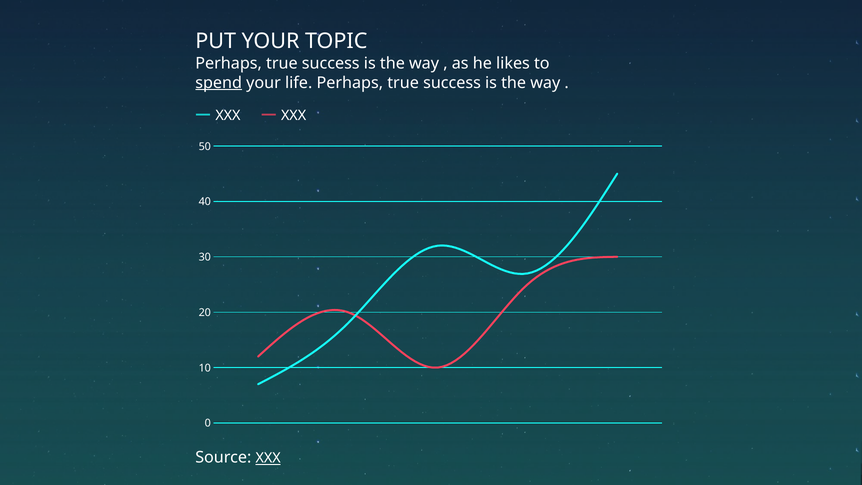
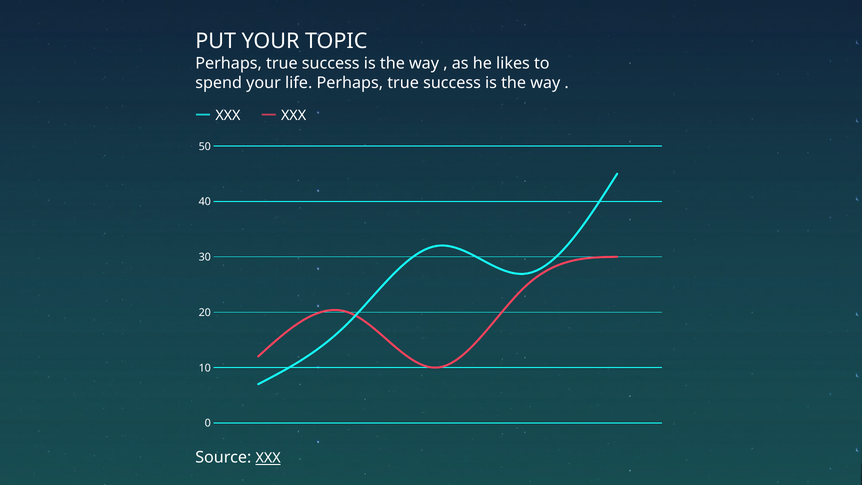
spend underline: present -> none
